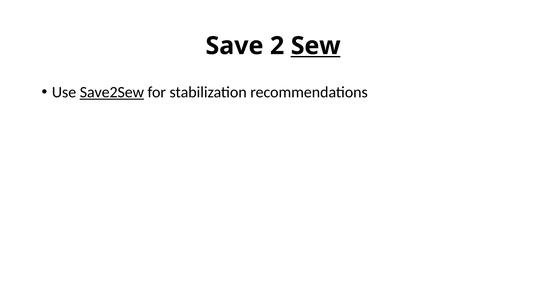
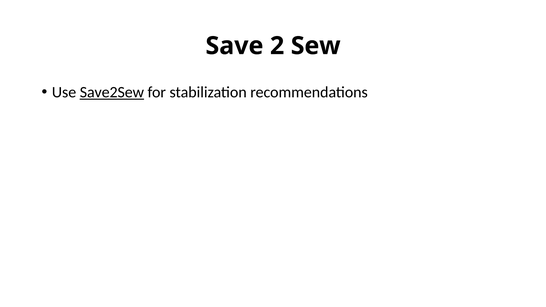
Sew underline: present -> none
